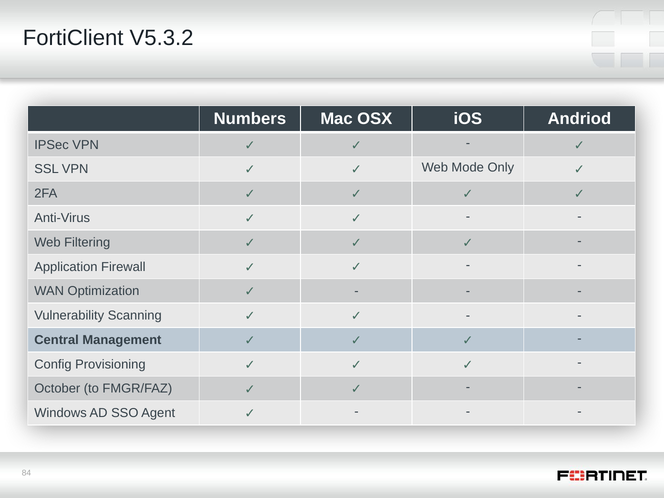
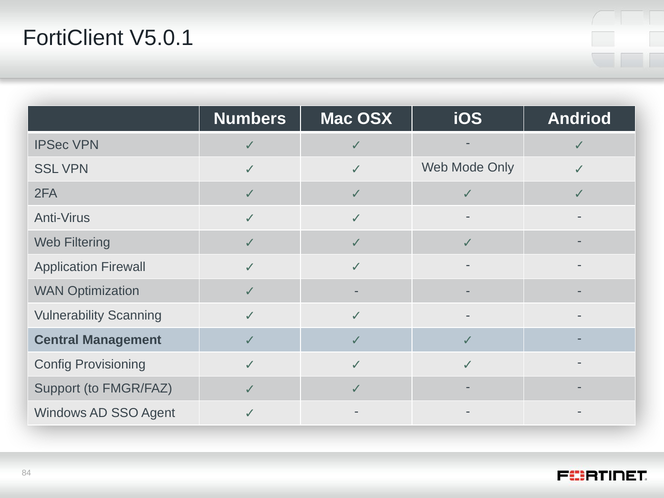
V5.3.2: V5.3.2 -> V5.0.1
October: October -> Support
